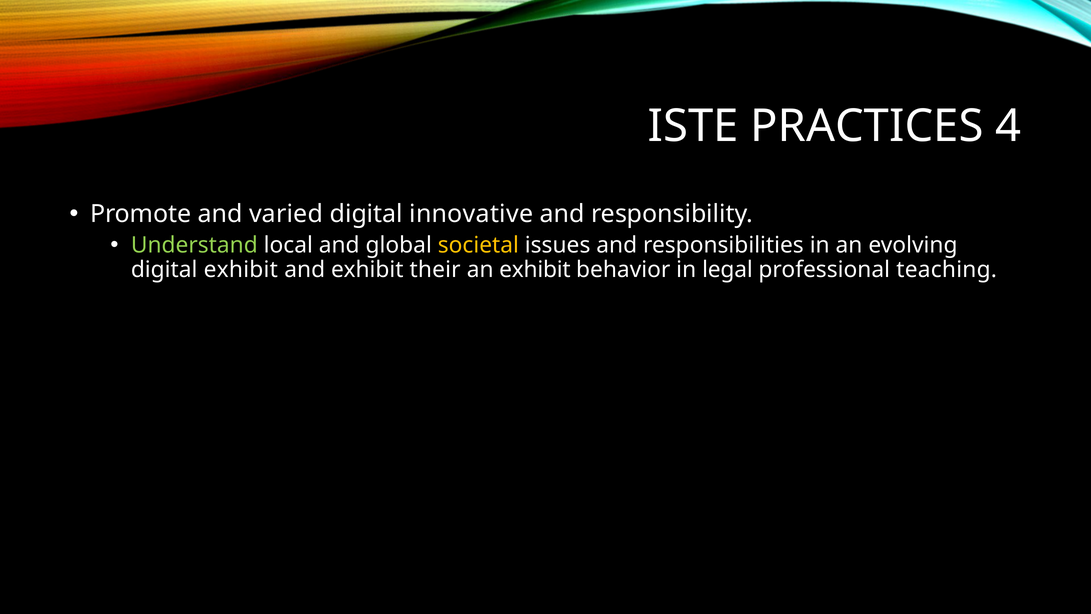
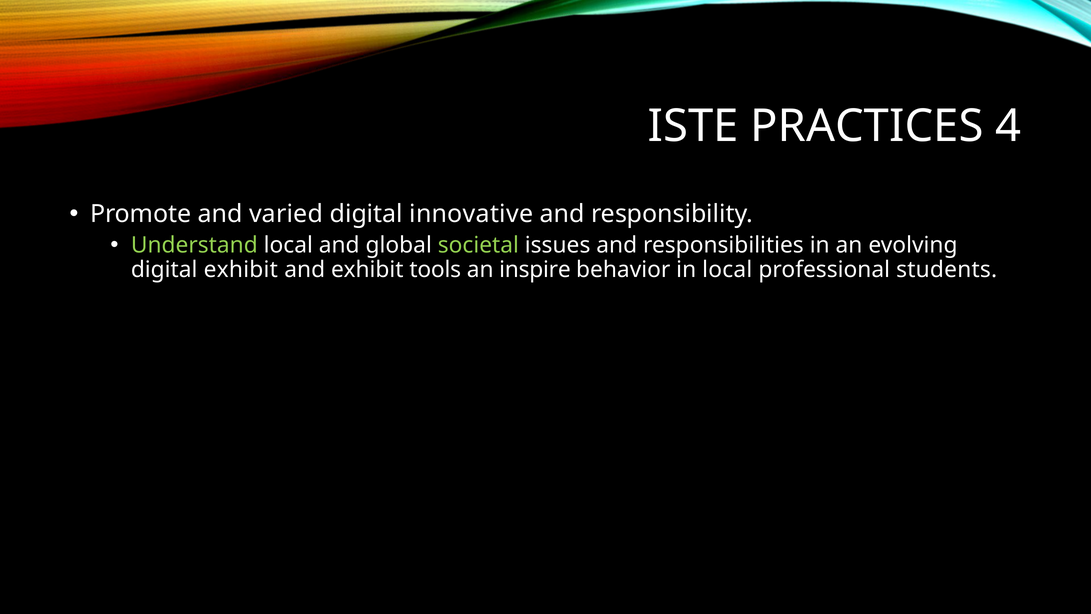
societal colour: yellow -> light green
their: their -> tools
an exhibit: exhibit -> inspire
in legal: legal -> local
teaching: teaching -> students
